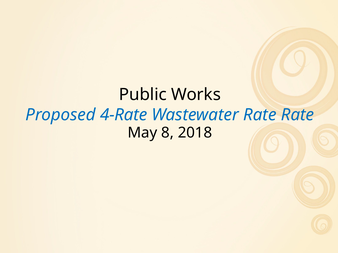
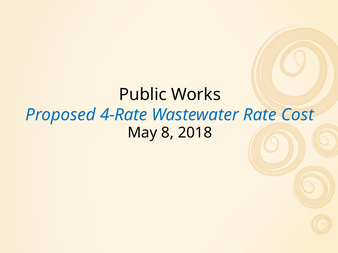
Rate Rate: Rate -> Cost
